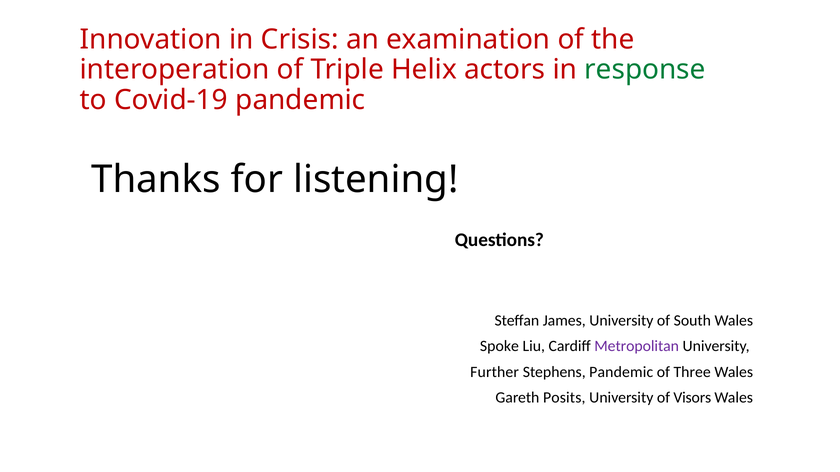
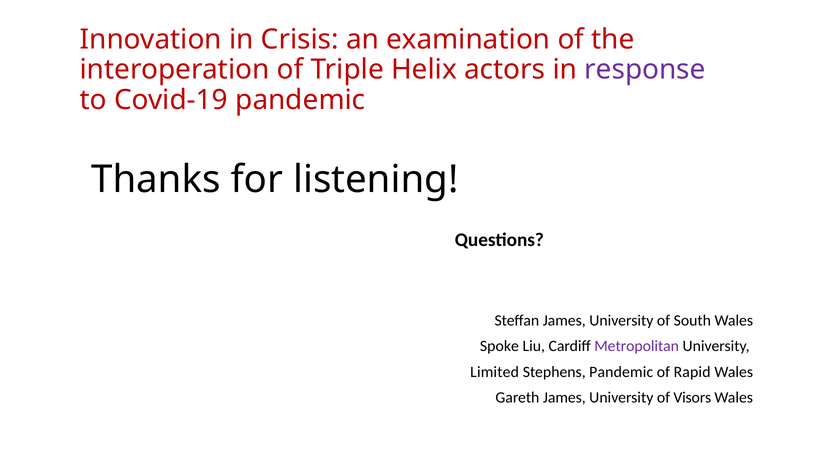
response colour: green -> purple
Further: Further -> Limited
Three: Three -> Rapid
Gareth Posits: Posits -> James
